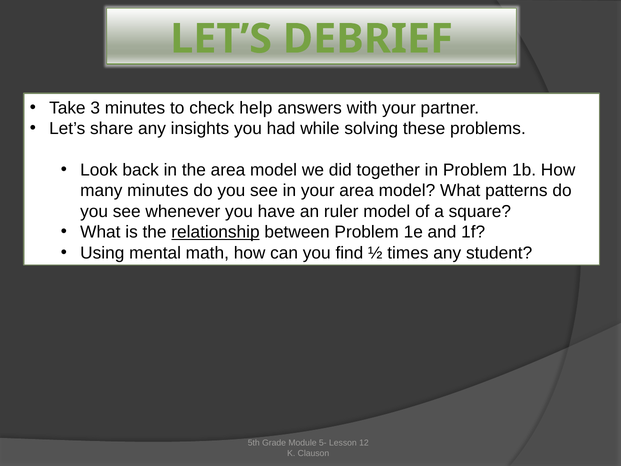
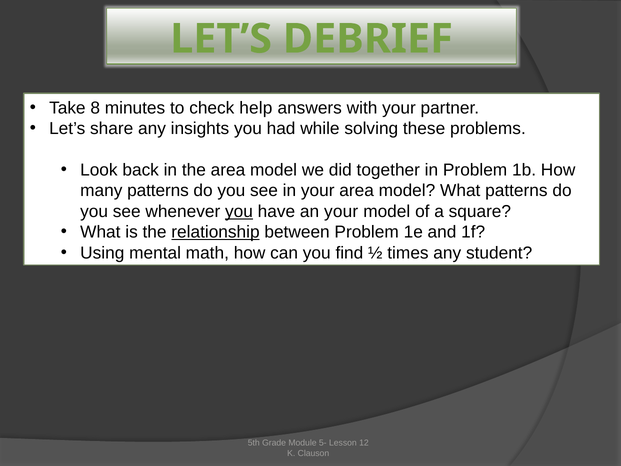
3: 3 -> 8
many minutes: minutes -> patterns
you at (239, 211) underline: none -> present
an ruler: ruler -> your
